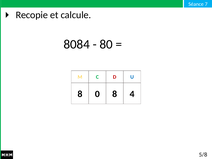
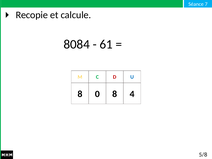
80: 80 -> 61
